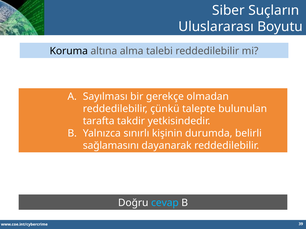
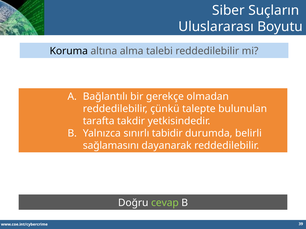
Sayılması: Sayılması -> Bağlantılı
kişinin: kişinin -> tabidir
cevap colour: light blue -> light green
